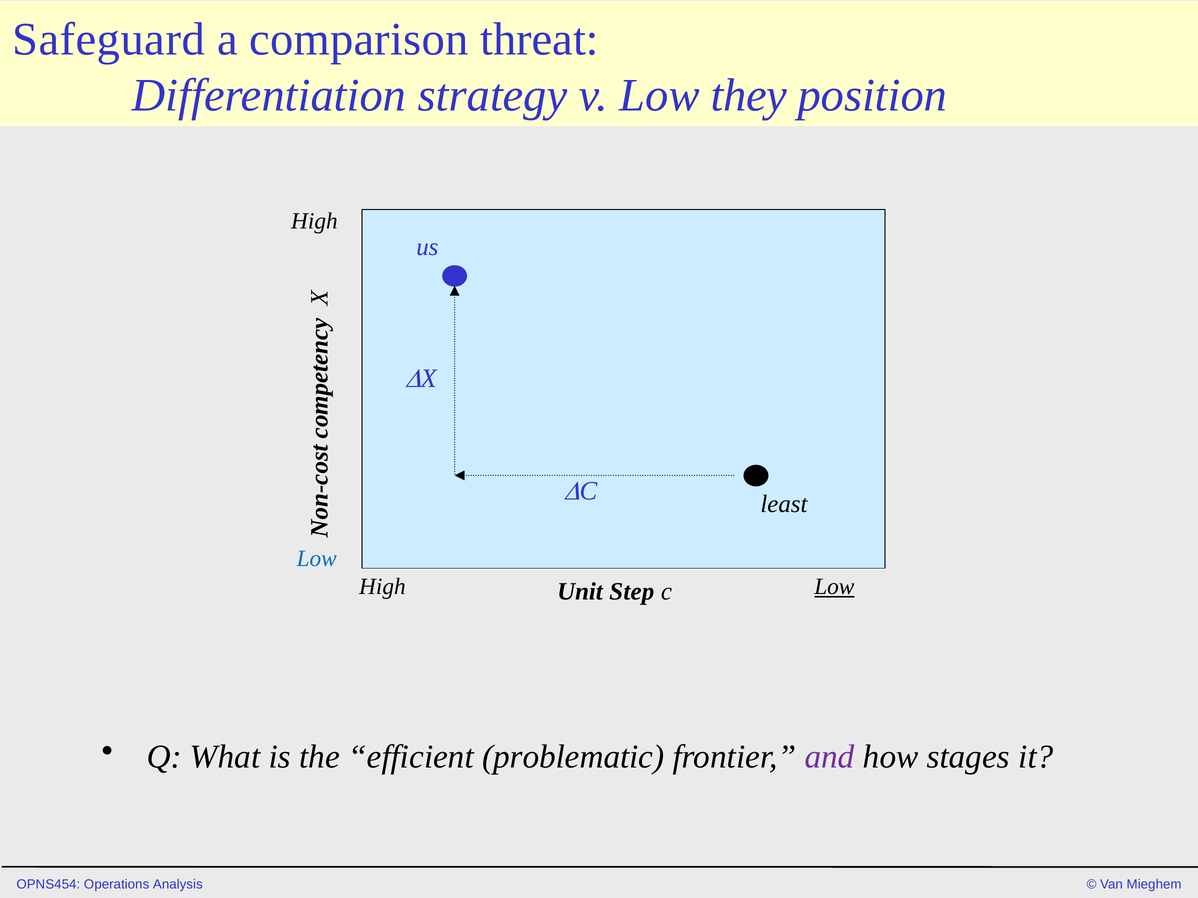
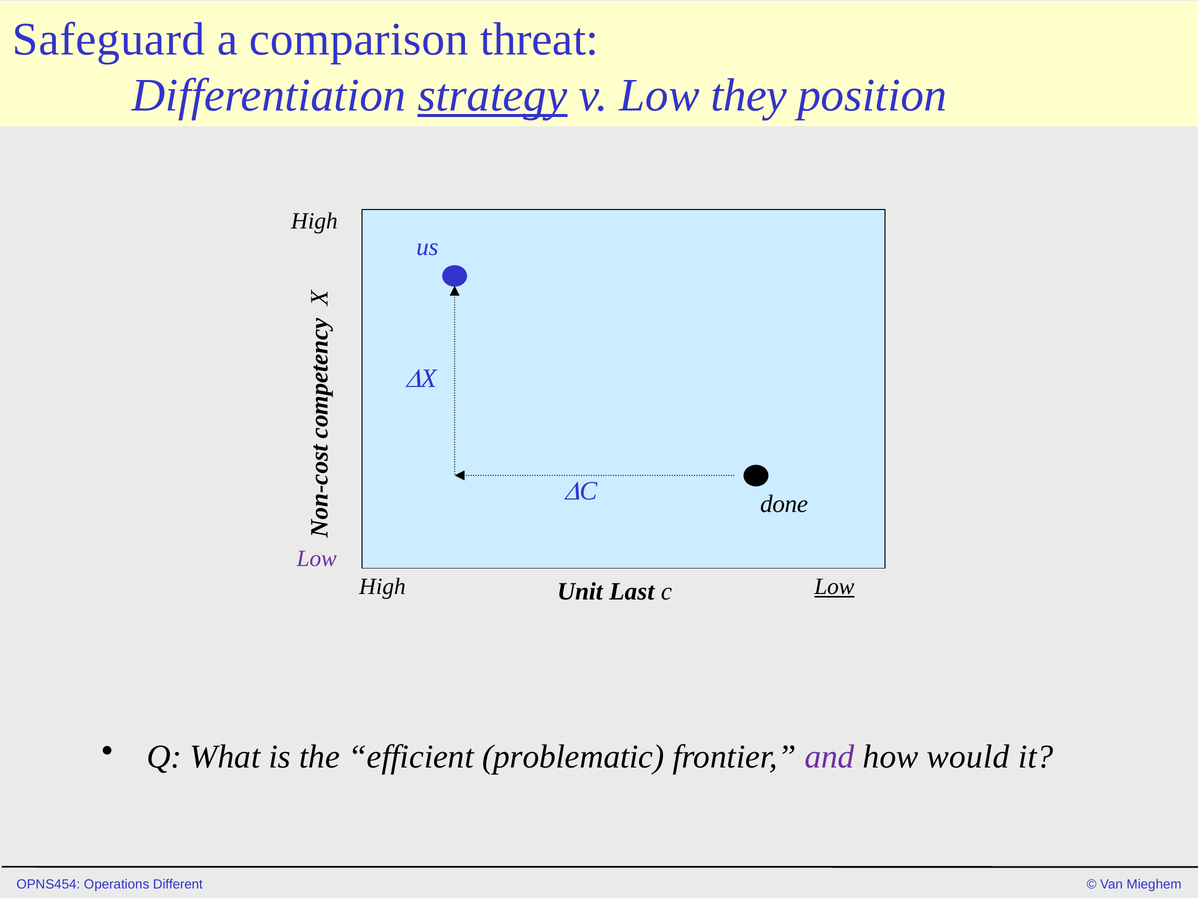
strategy underline: none -> present
least: least -> done
Low at (317, 559) colour: blue -> purple
Step: Step -> Last
stages: stages -> would
Analysis: Analysis -> Different
